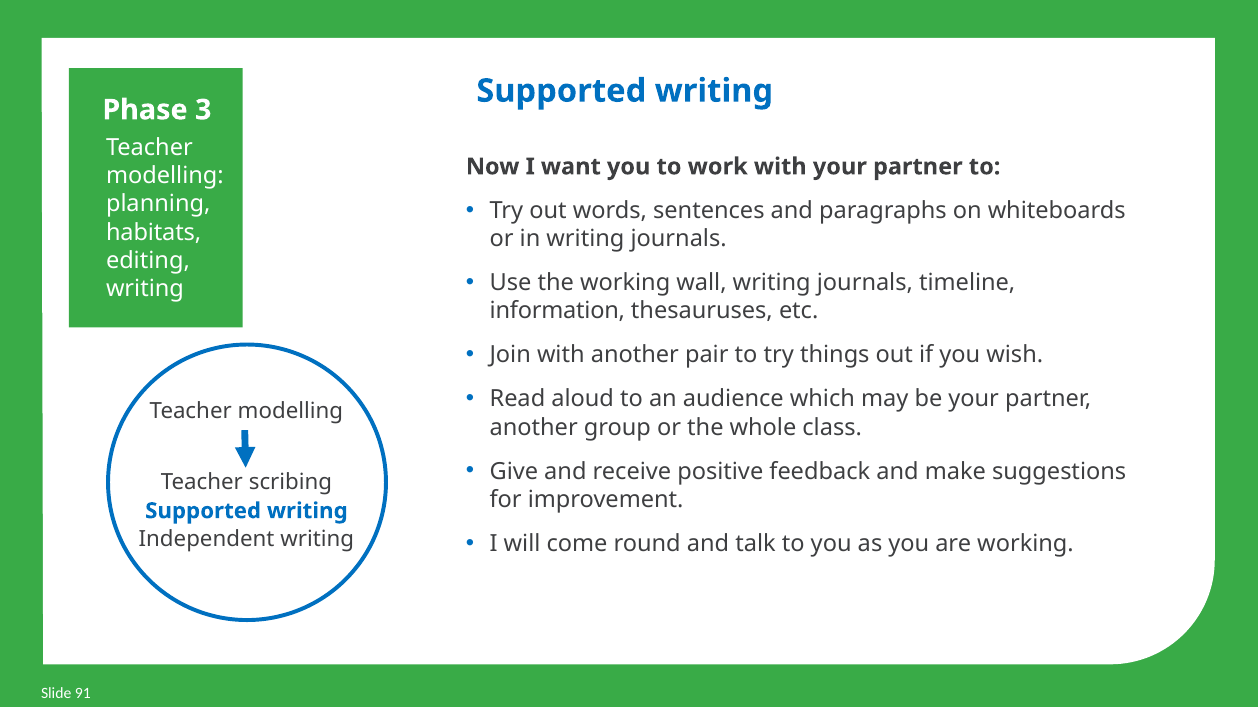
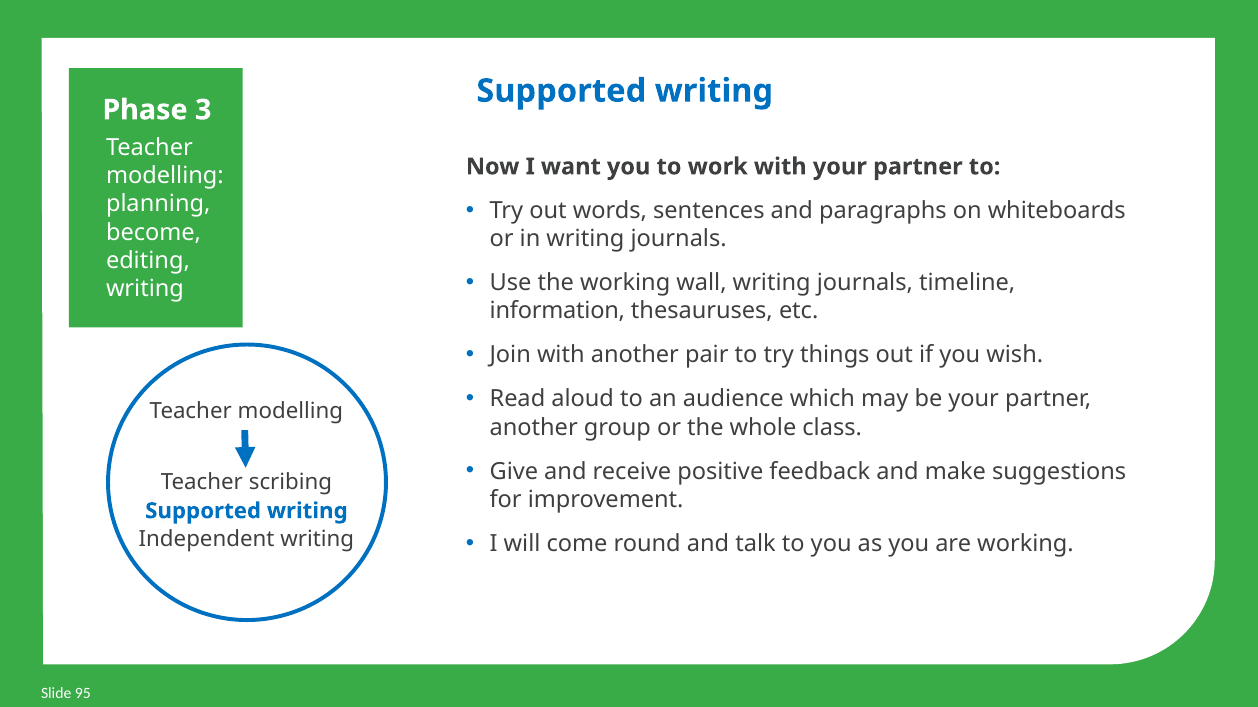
habitats: habitats -> become
91: 91 -> 95
